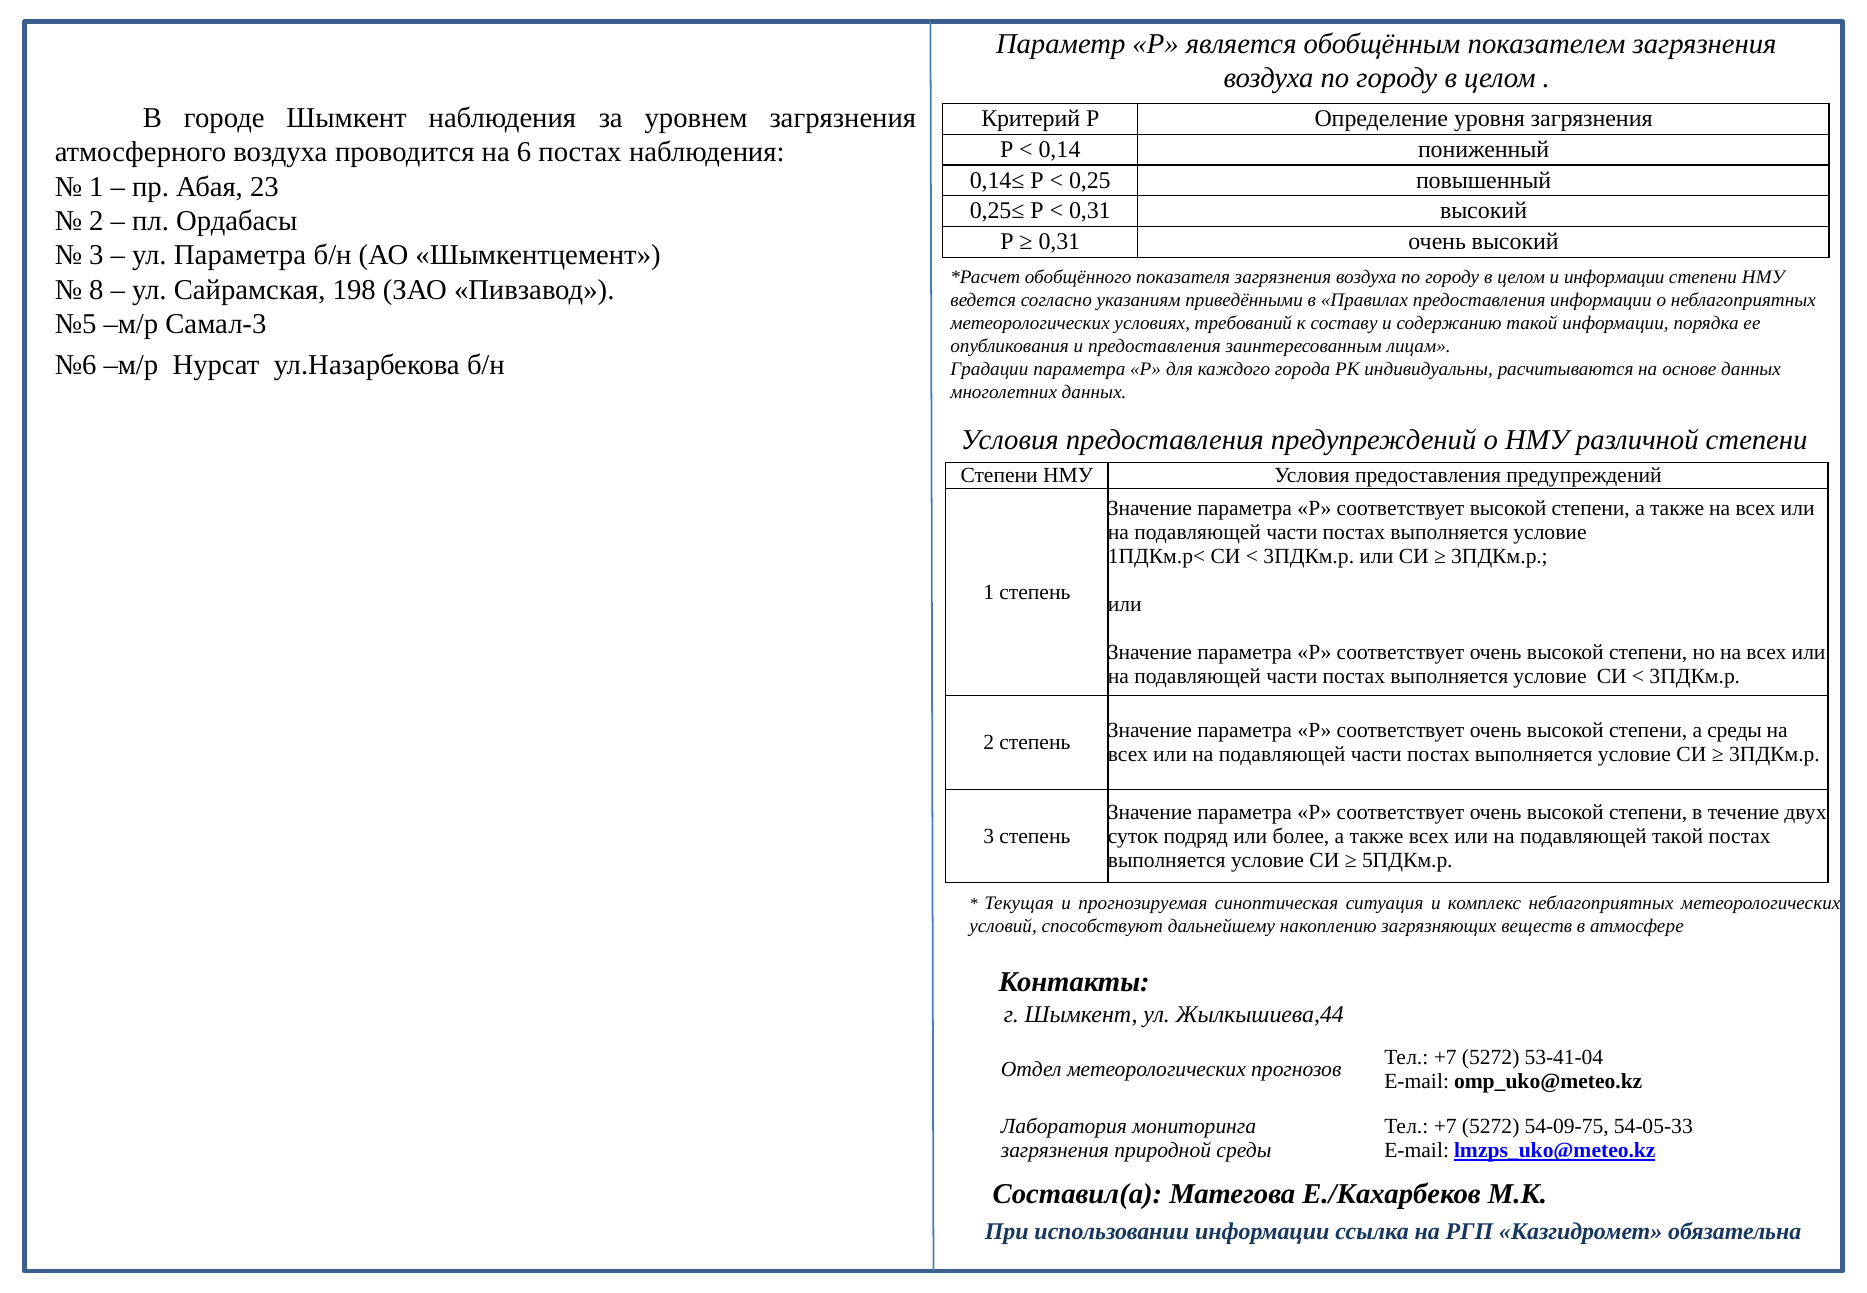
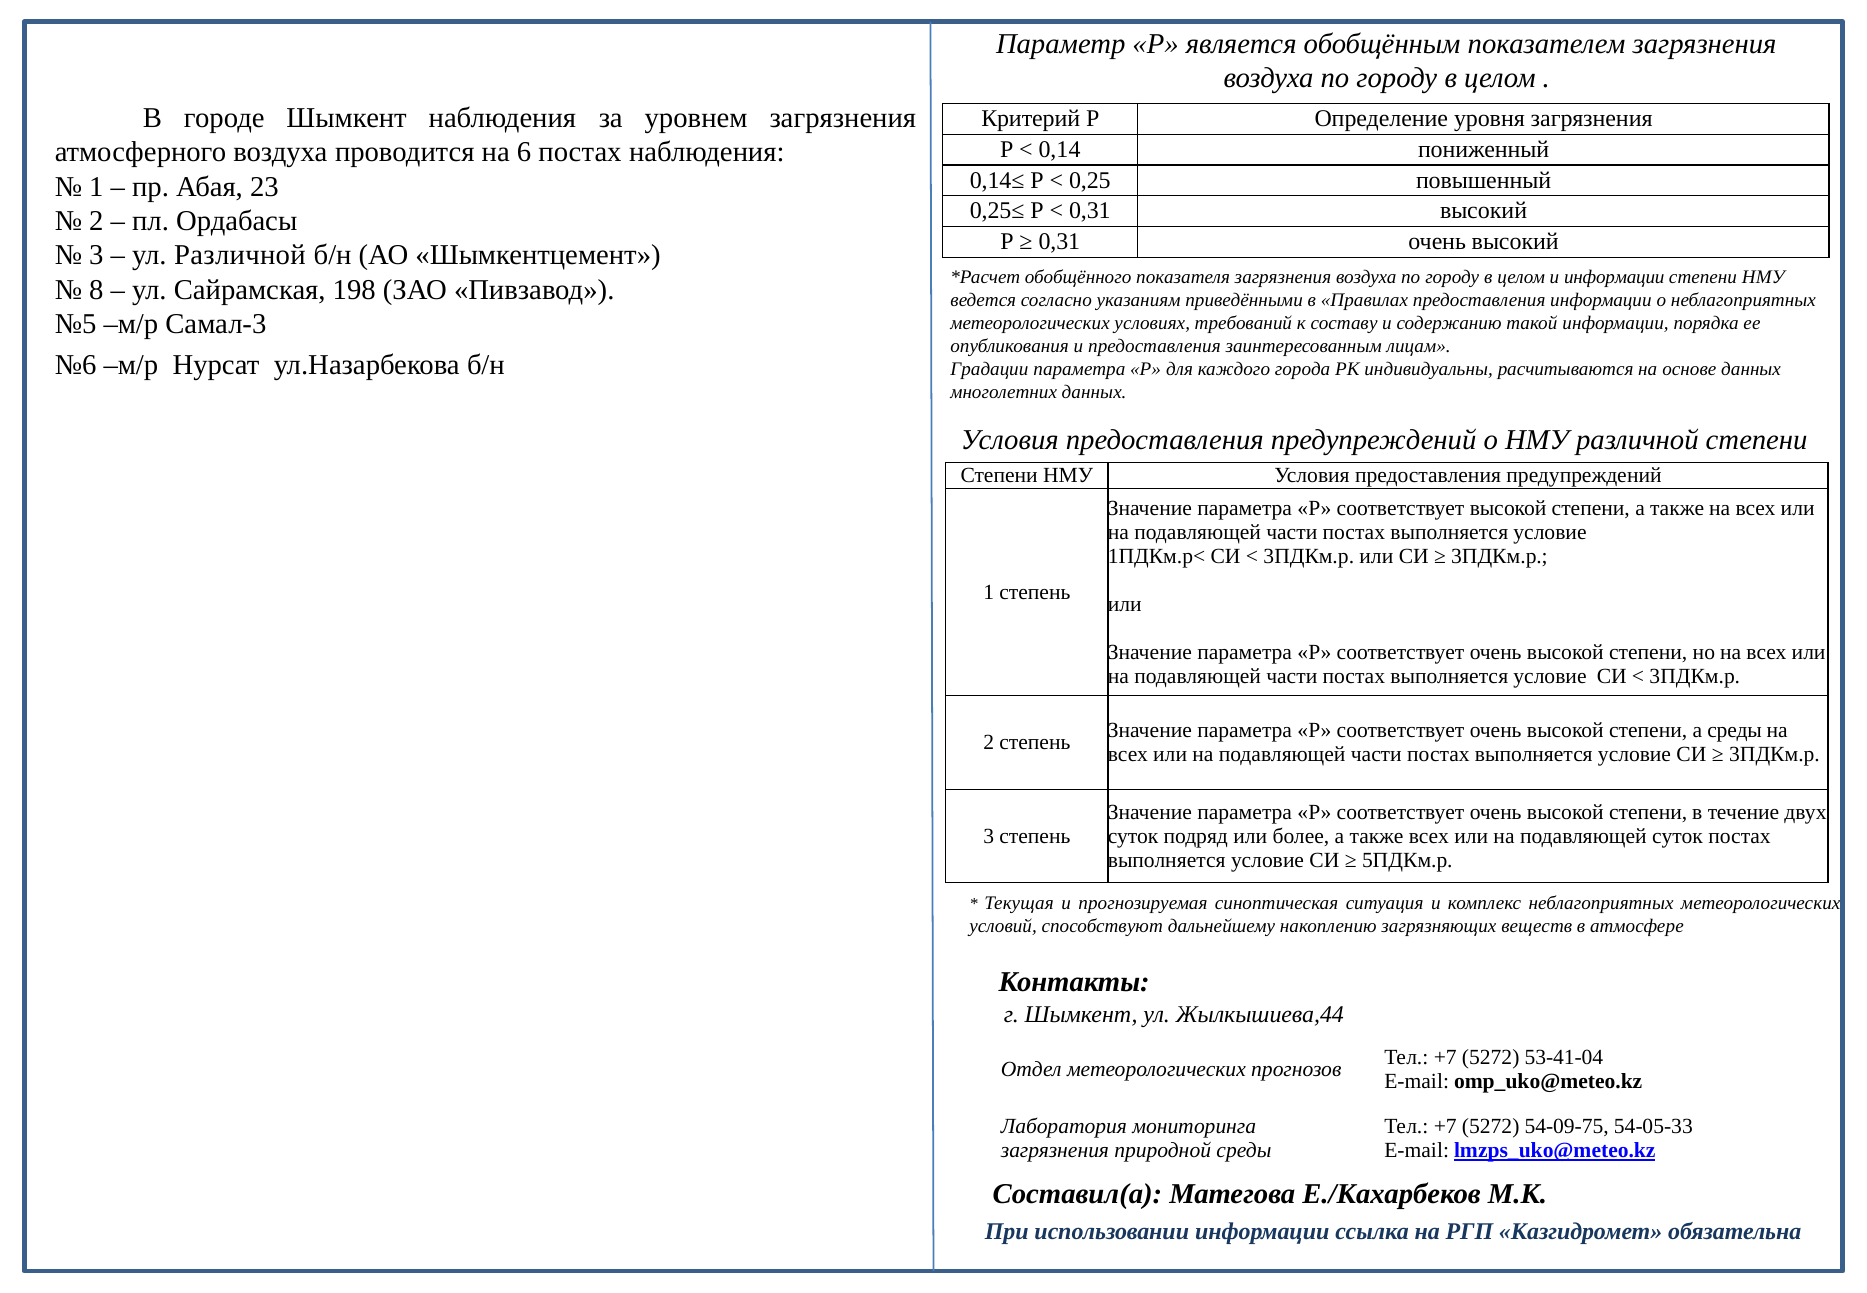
ул Параметра: Параметра -> Различной
подавляющей такой: такой -> суток
